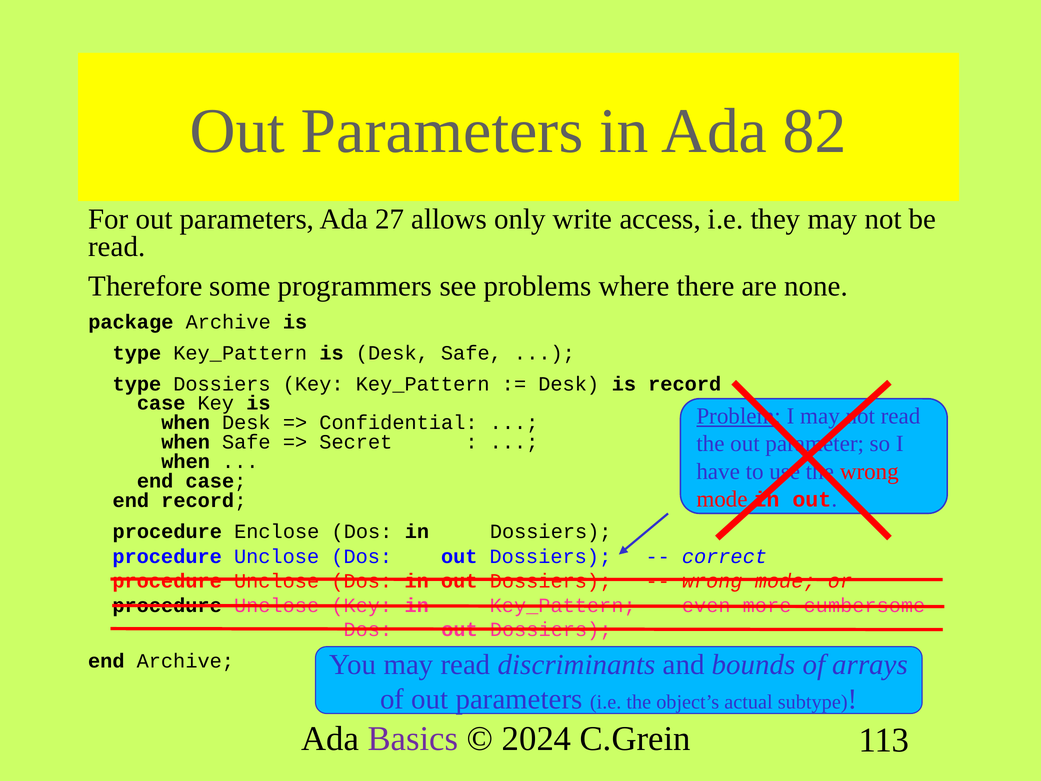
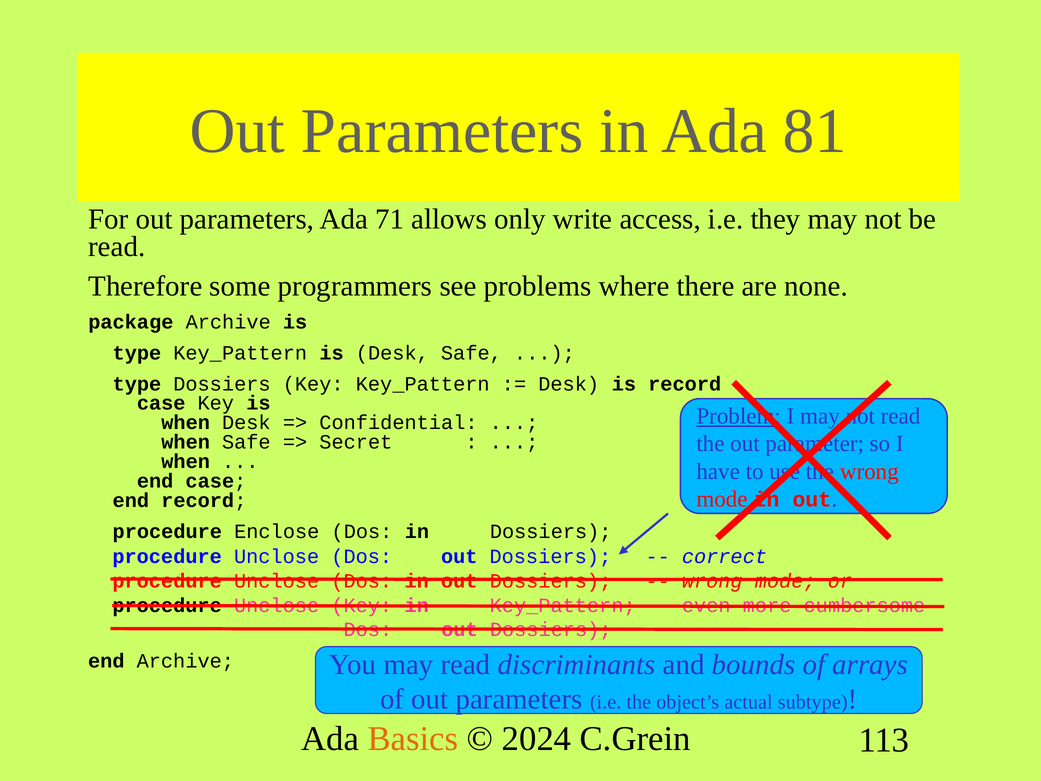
82: 82 -> 81
27: 27 -> 71
Basics colour: purple -> orange
